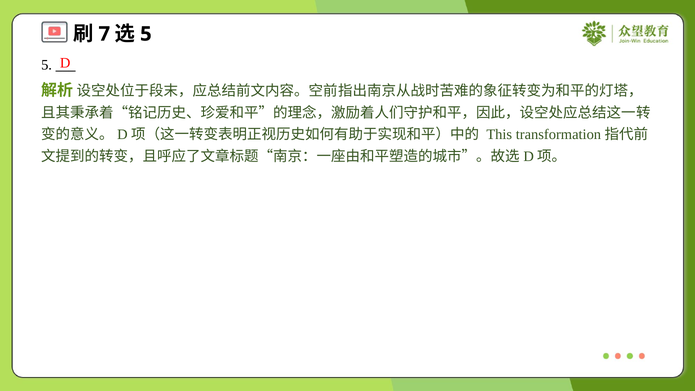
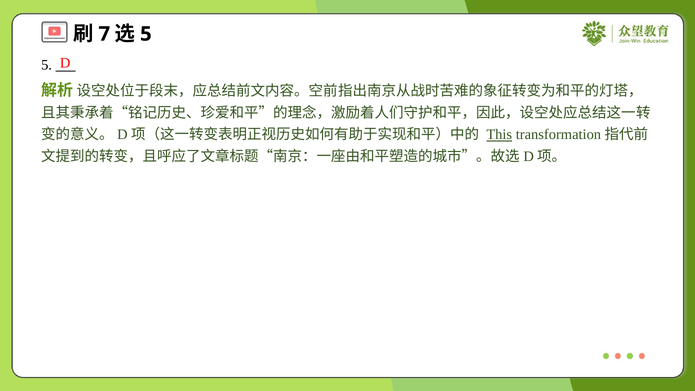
This underline: none -> present
